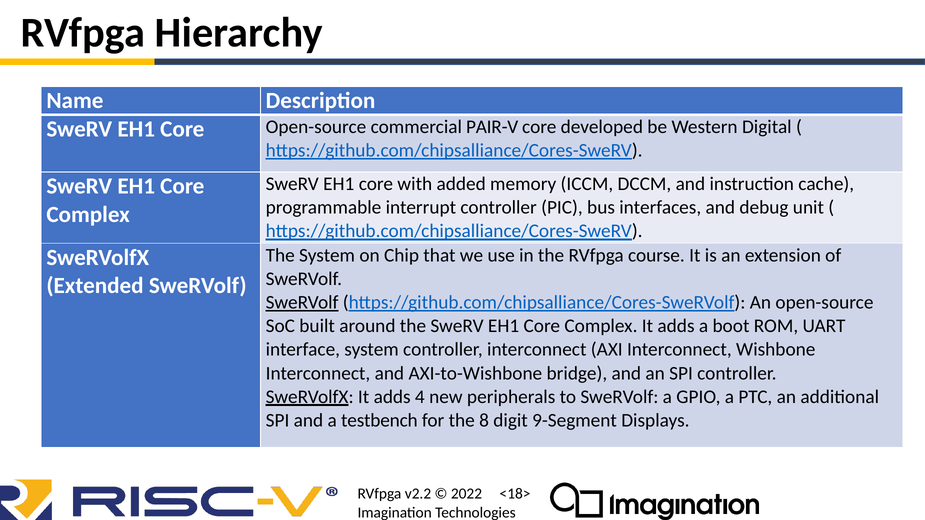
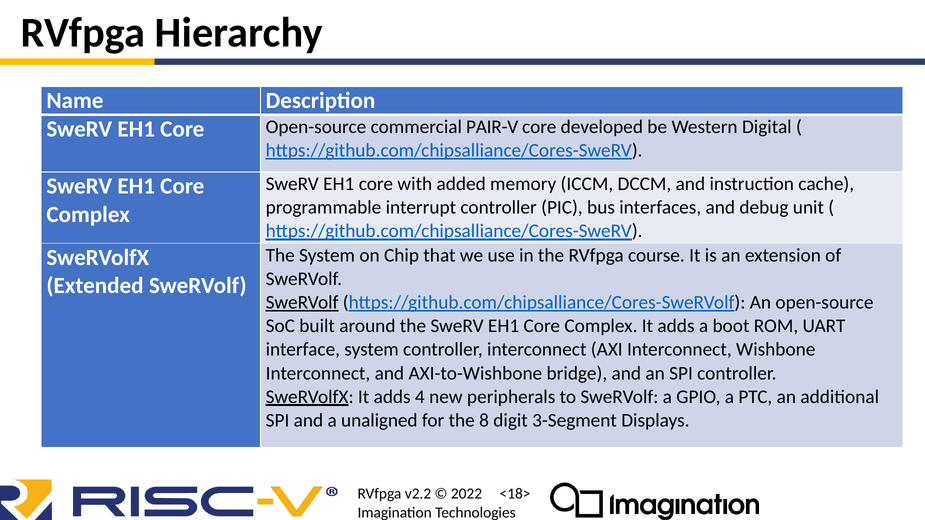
testbench: testbench -> unaligned
9-Segment: 9-Segment -> 3-Segment
